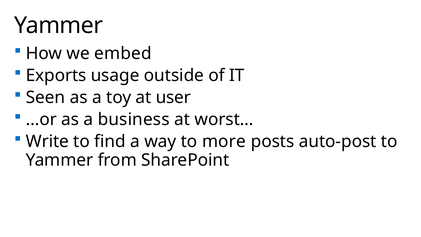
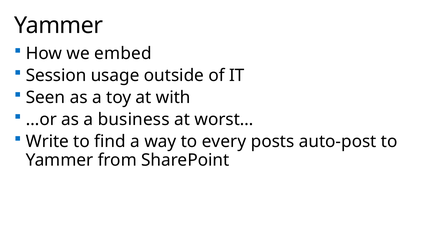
Exports: Exports -> Session
user: user -> with
more: more -> every
